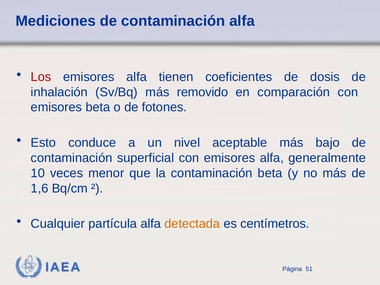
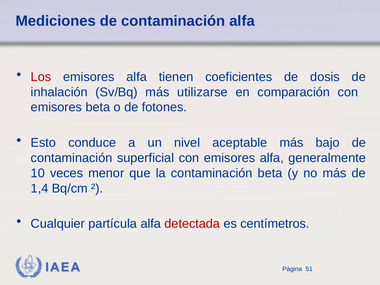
removido: removido -> utilizarse
1,6: 1,6 -> 1,4
detectada colour: orange -> red
